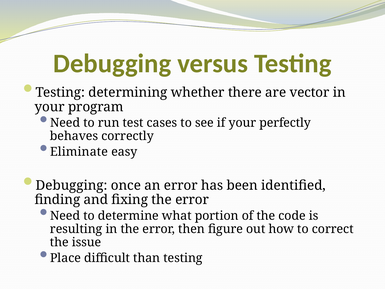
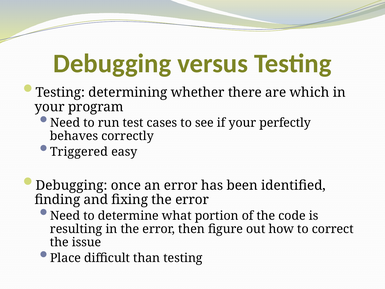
vector: vector -> which
Eliminate: Eliminate -> Triggered
